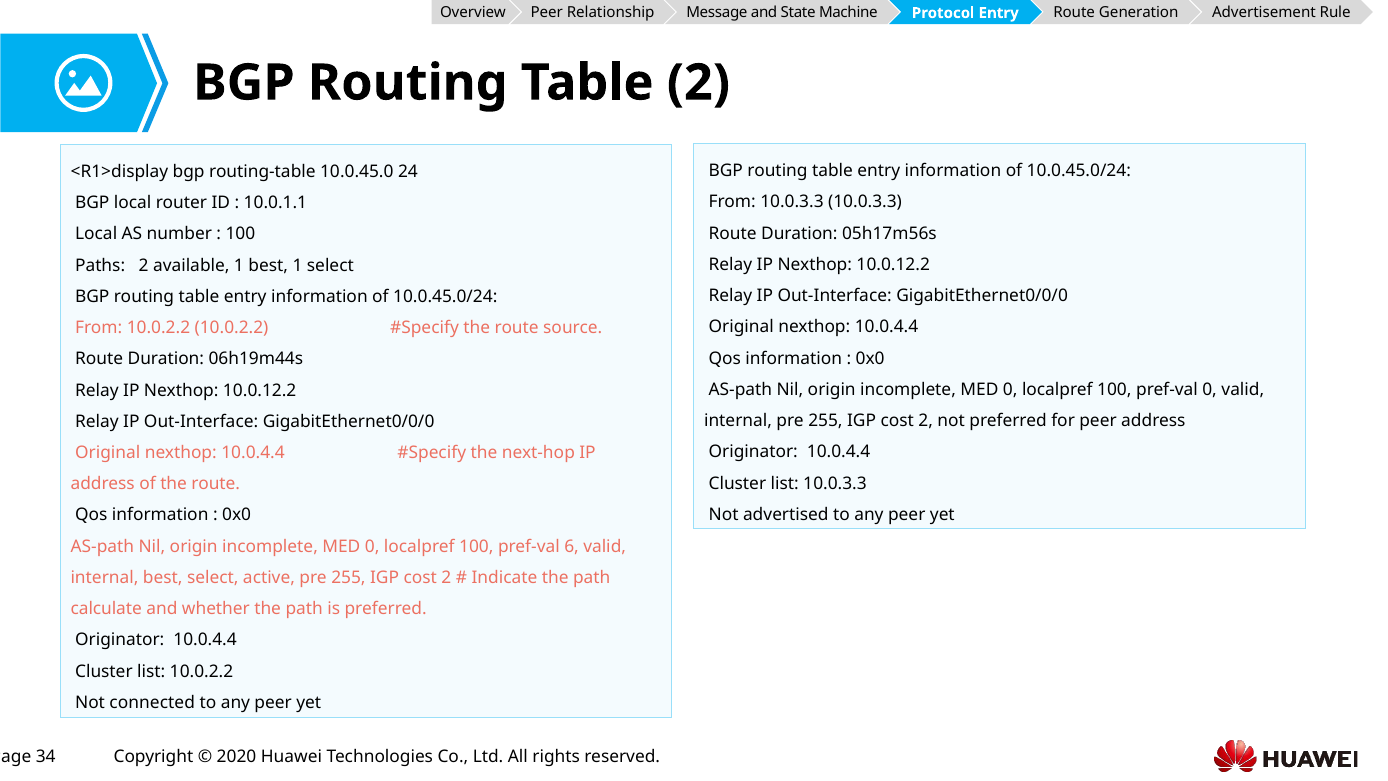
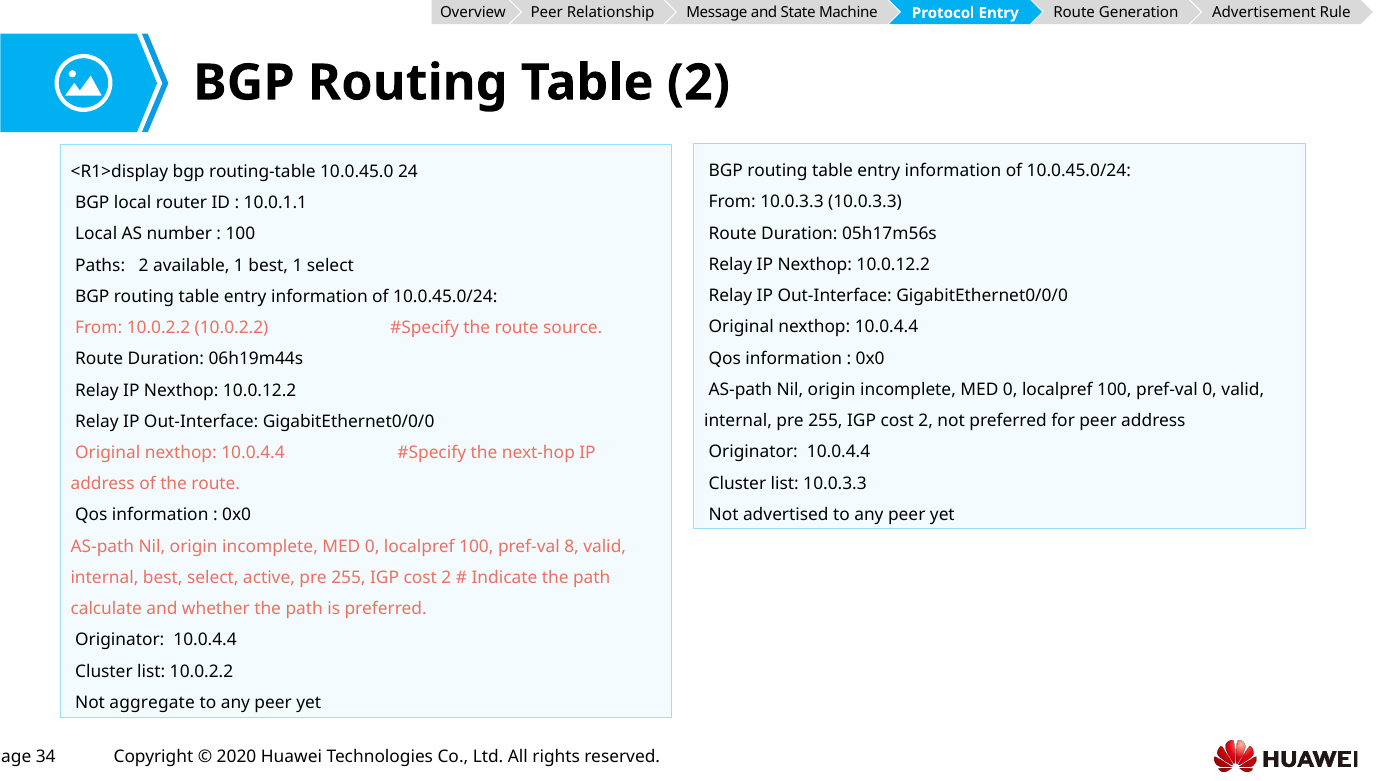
6: 6 -> 8
connected: connected -> aggregate
